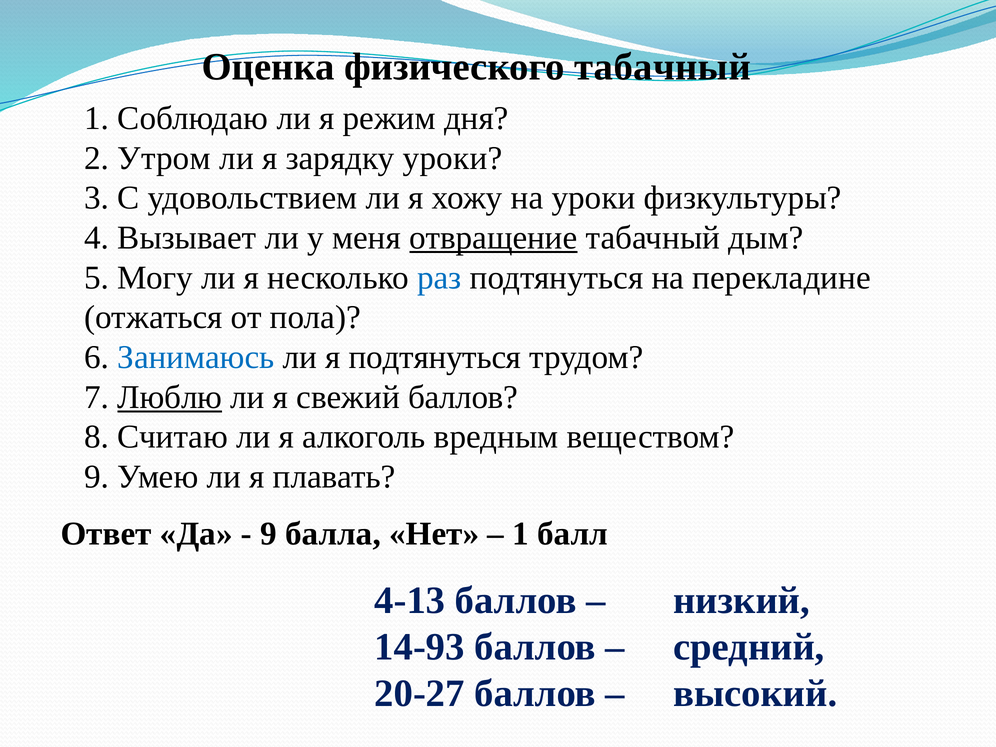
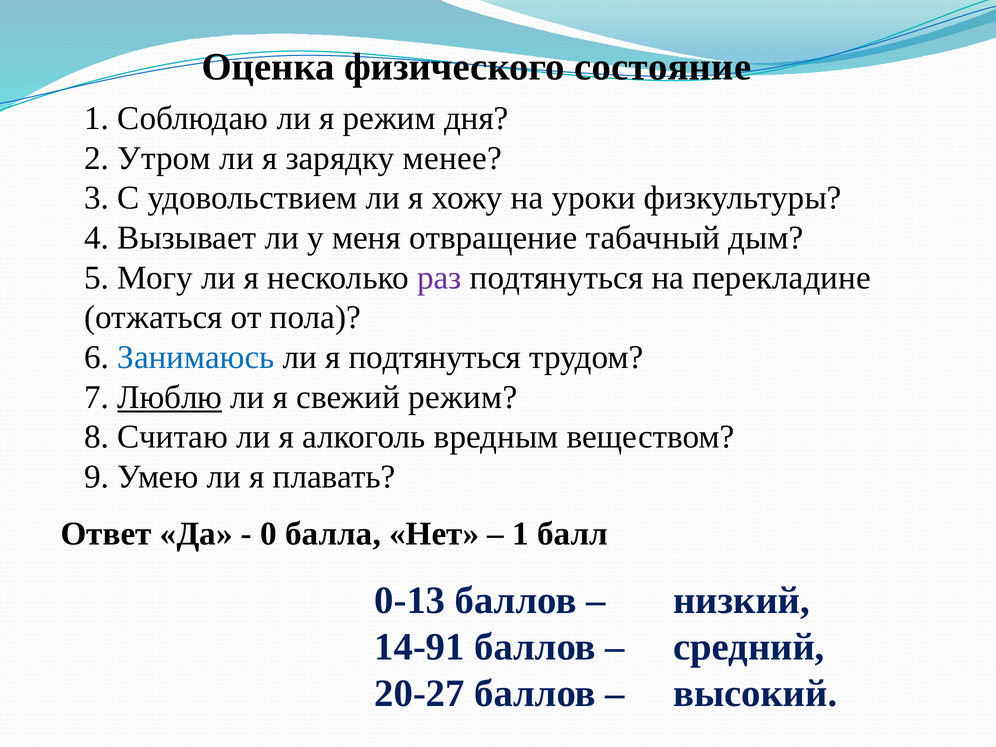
физического табачный: табачный -> состояние
зарядку уроки: уроки -> менее
отвращение underline: present -> none
раз colour: blue -> purple
свежий баллов: баллов -> режим
9 at (269, 534): 9 -> 0
4-13: 4-13 -> 0-13
14-93: 14-93 -> 14-91
